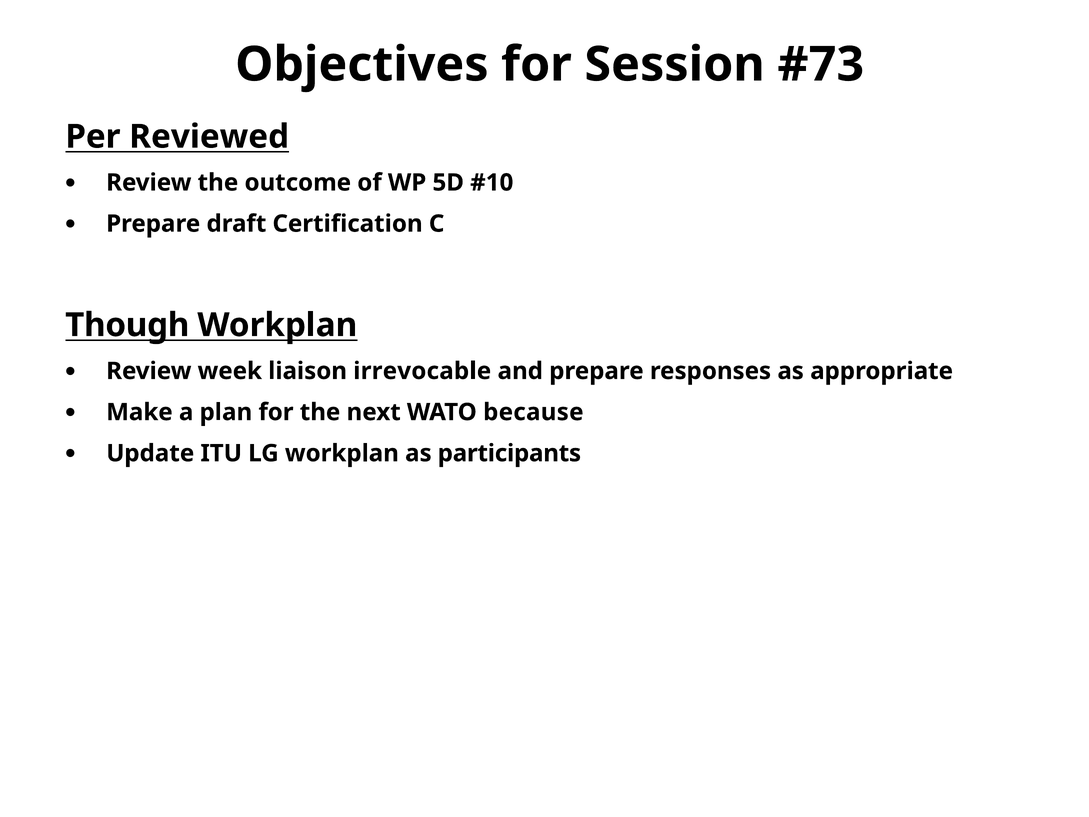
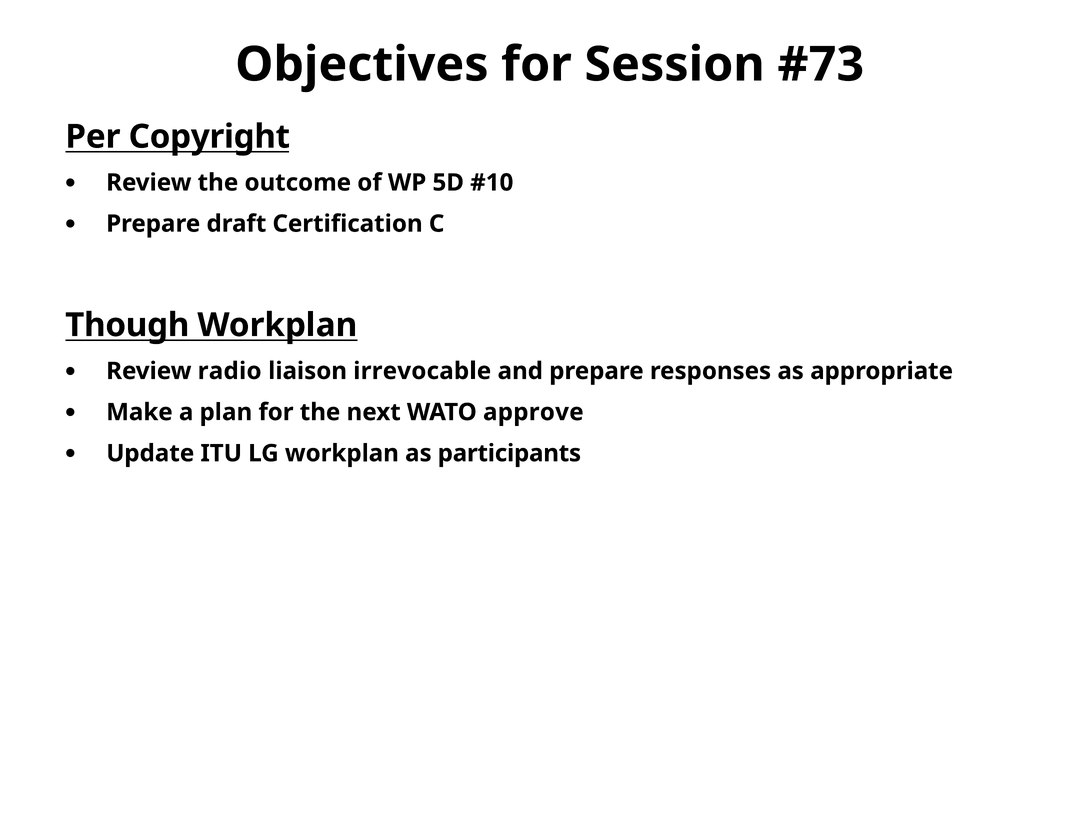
Reviewed: Reviewed -> Copyright
week: week -> radio
because: because -> approve
